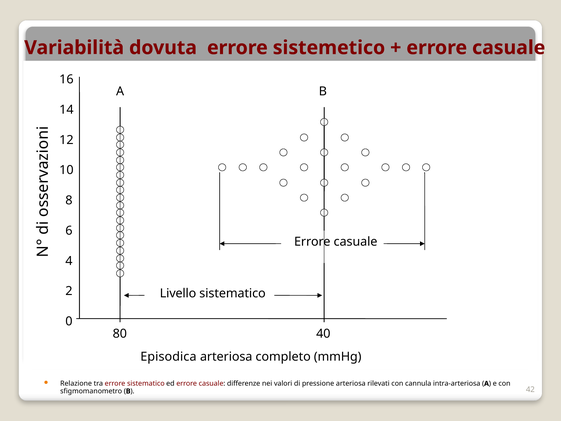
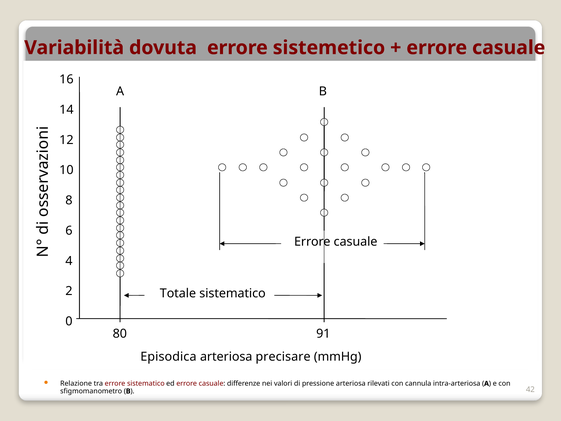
Livello: Livello -> Totale
40: 40 -> 91
completo: completo -> precisare
